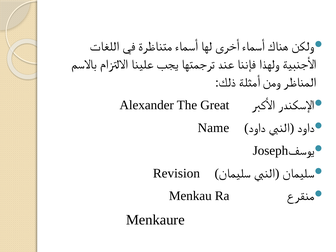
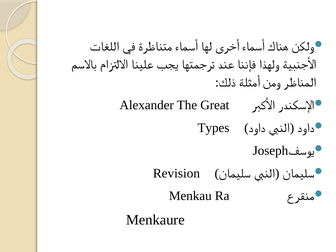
Name: Name -> Types
